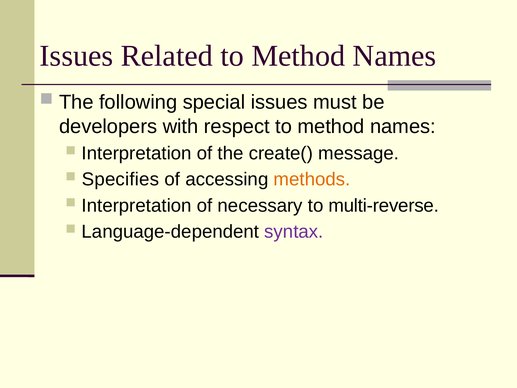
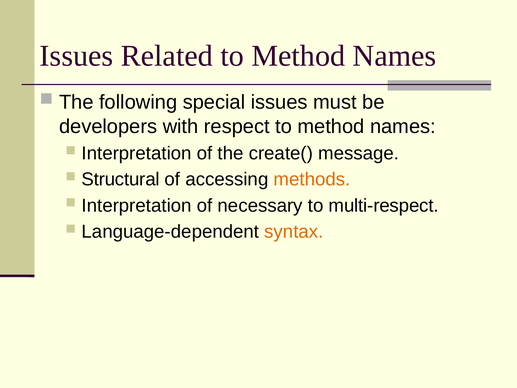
Specifies: Specifies -> Structural
multi-reverse: multi-reverse -> multi-respect
syntax colour: purple -> orange
